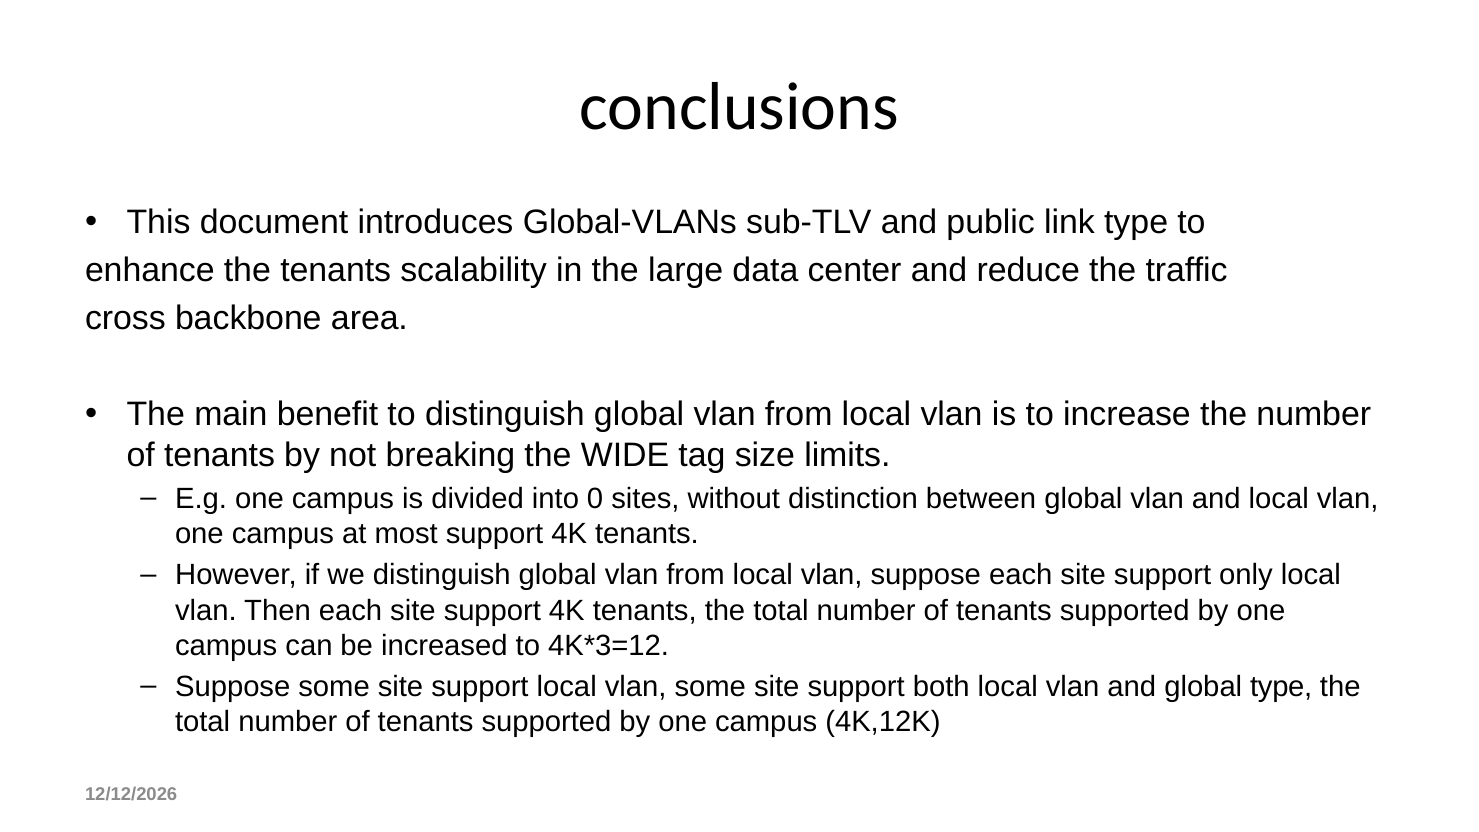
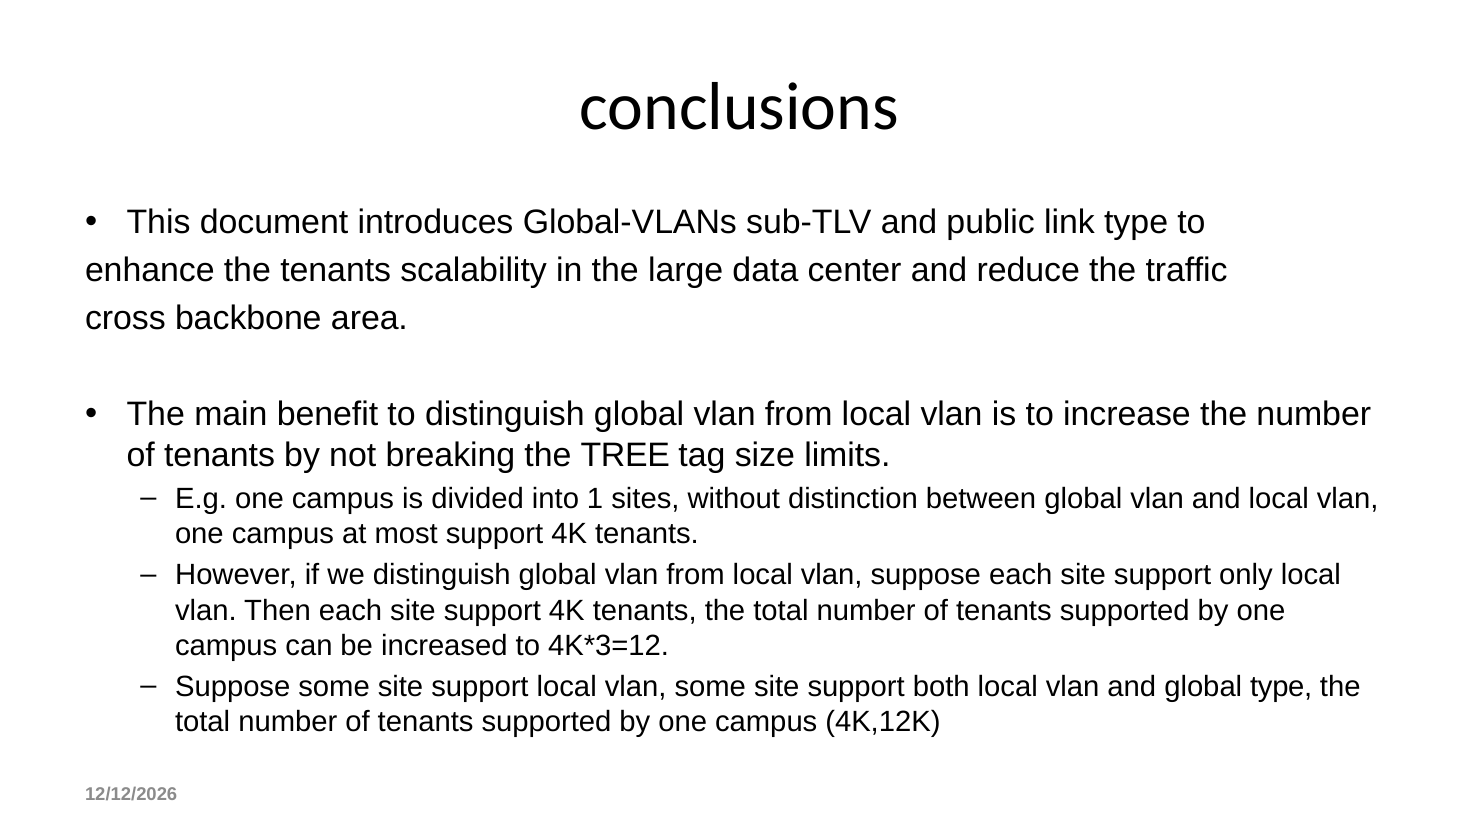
WIDE: WIDE -> TREE
0: 0 -> 1
